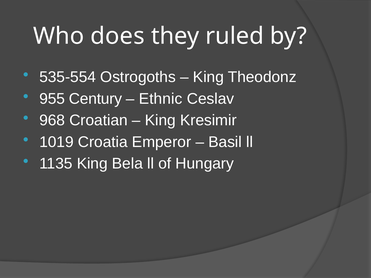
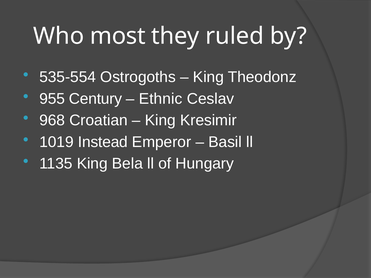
does: does -> most
Croatia: Croatia -> Instead
